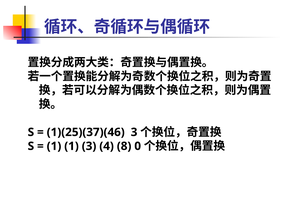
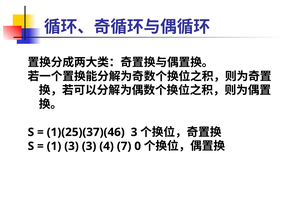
1 1: 1 -> 3
8: 8 -> 7
